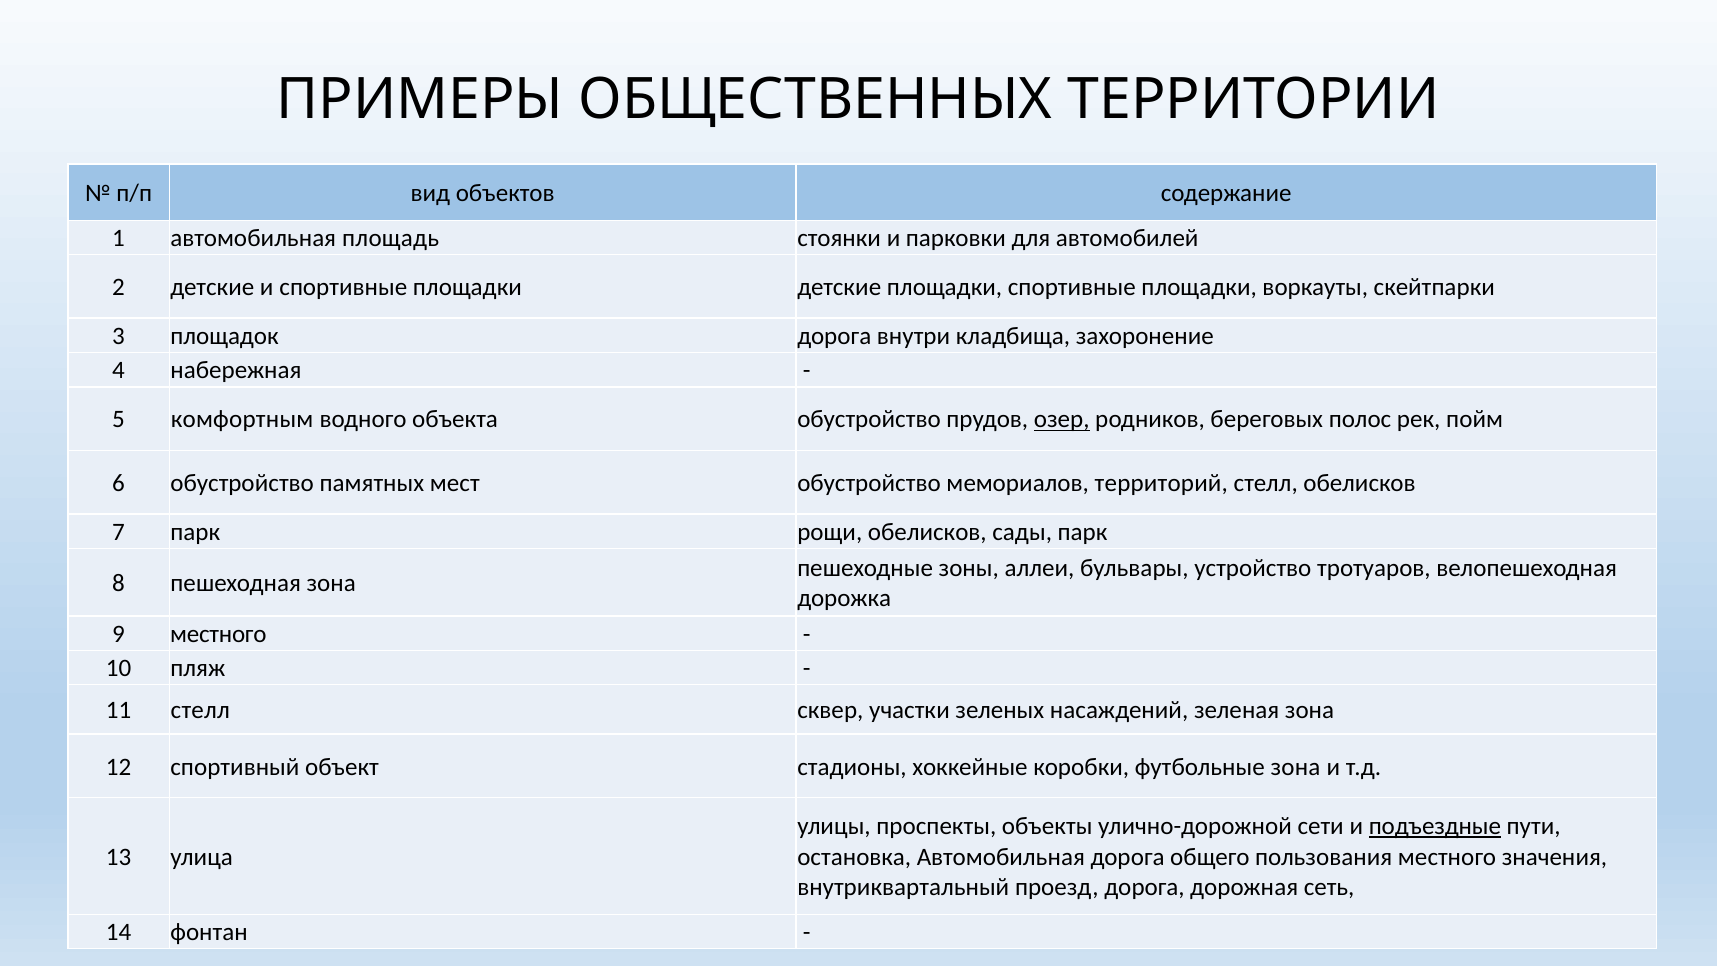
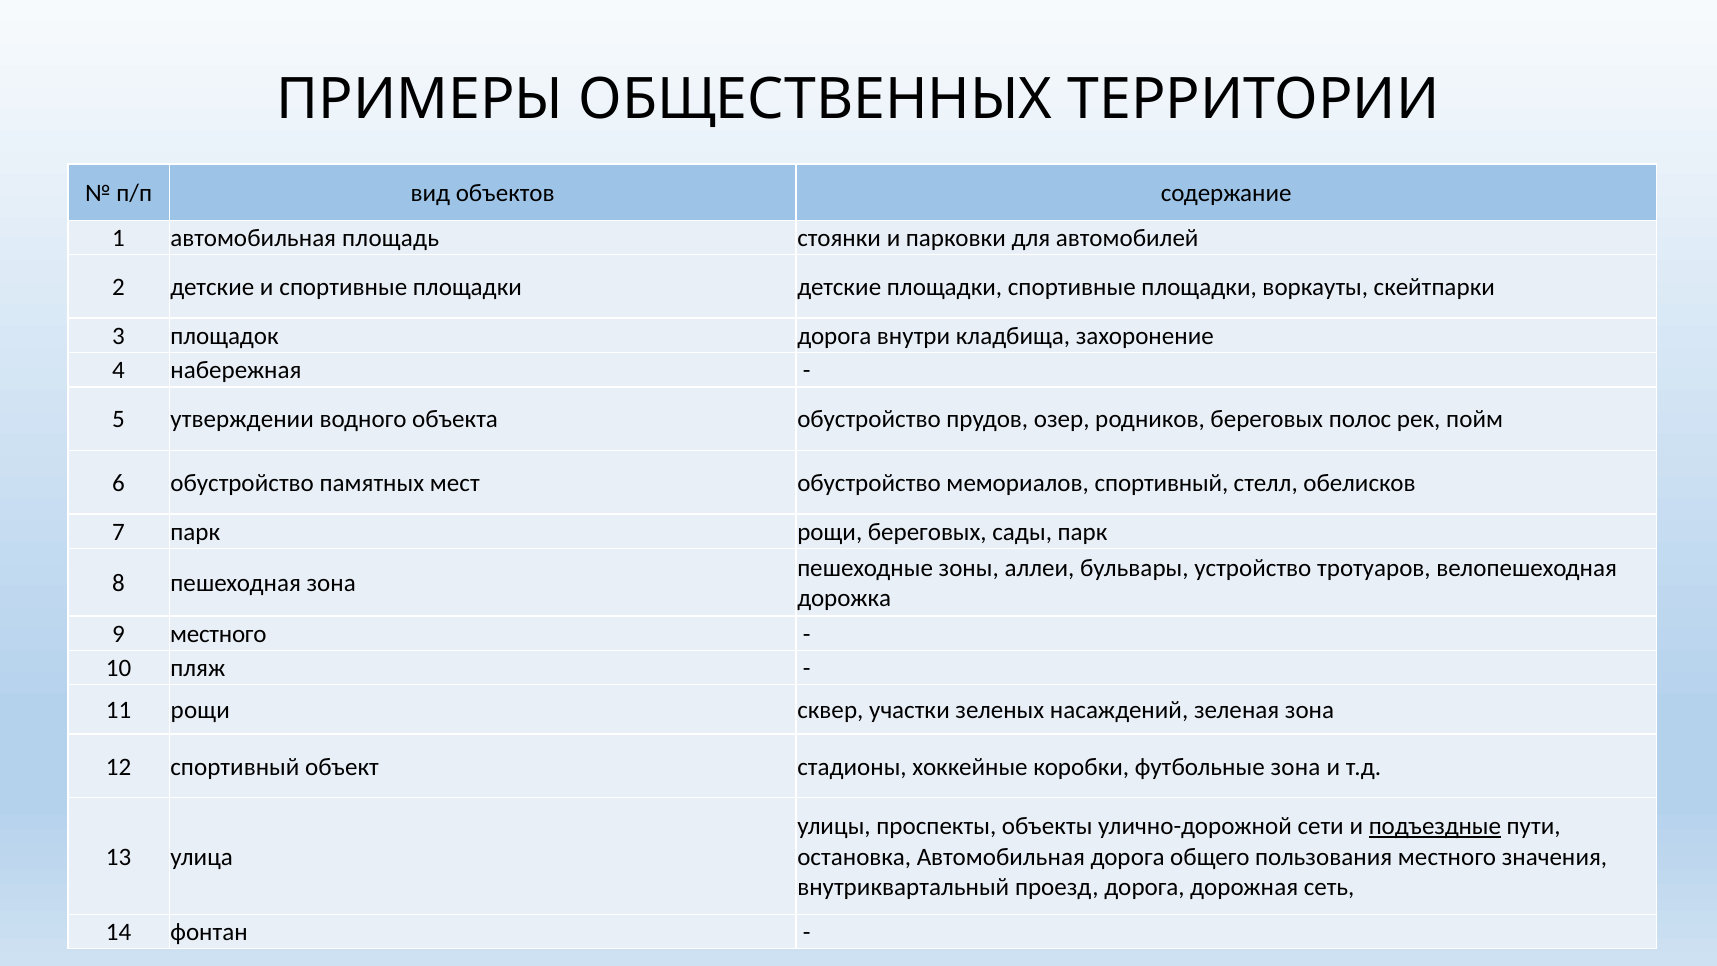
комфортным: комфортным -> утверждении
озер underline: present -> none
мемориалов территорий: территорий -> спортивный
рощи обелисков: обелисков -> береговых
11 стелл: стелл -> рощи
